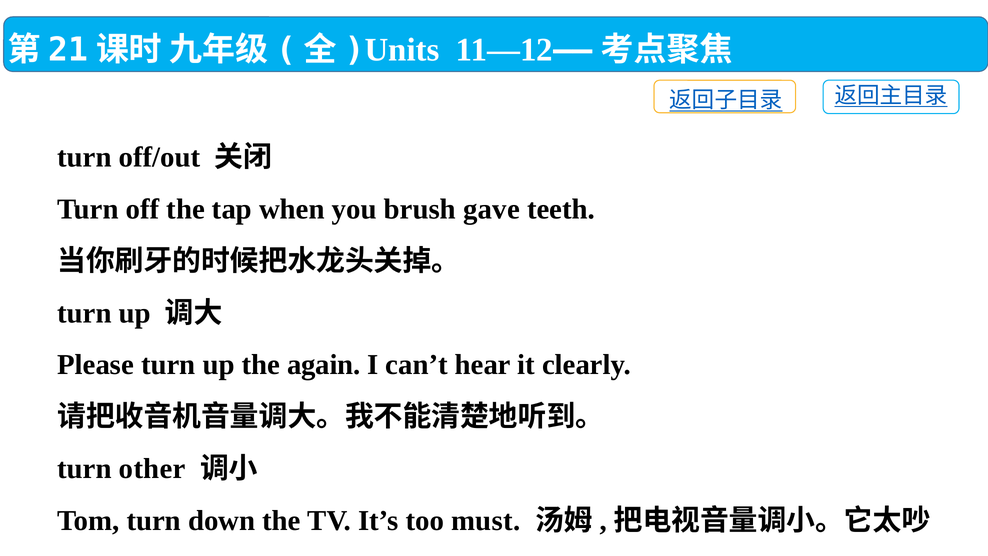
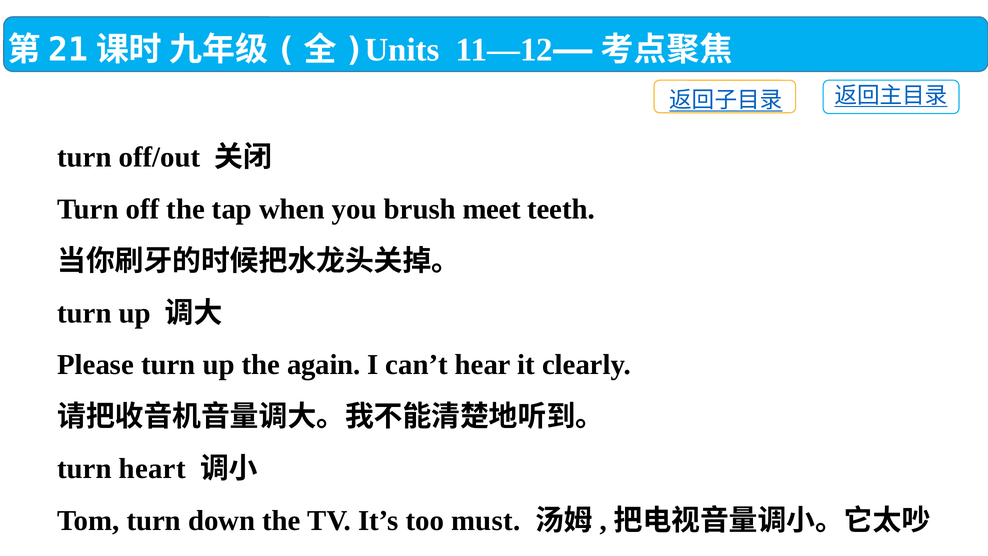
gave: gave -> meet
other: other -> heart
